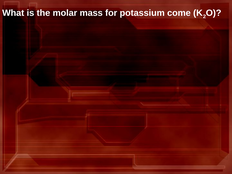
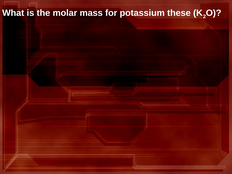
come: come -> these
